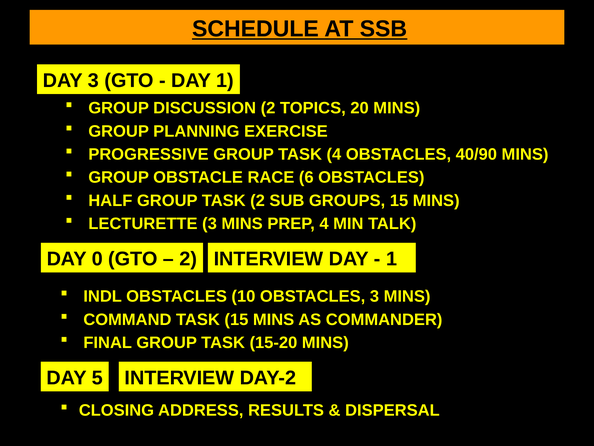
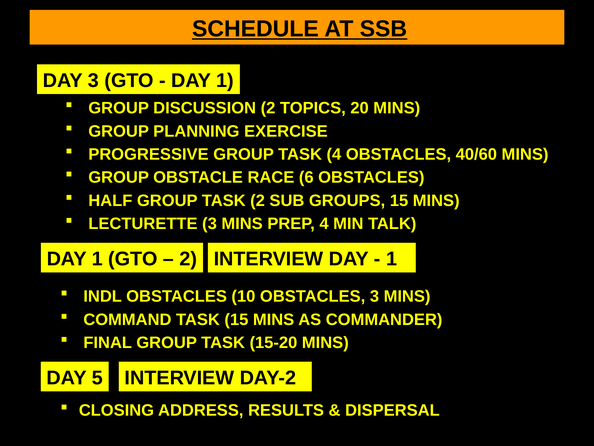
40/90: 40/90 -> 40/60
0 at (97, 259): 0 -> 1
